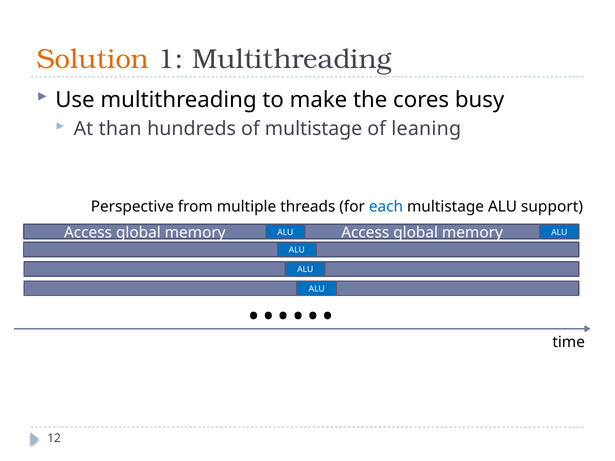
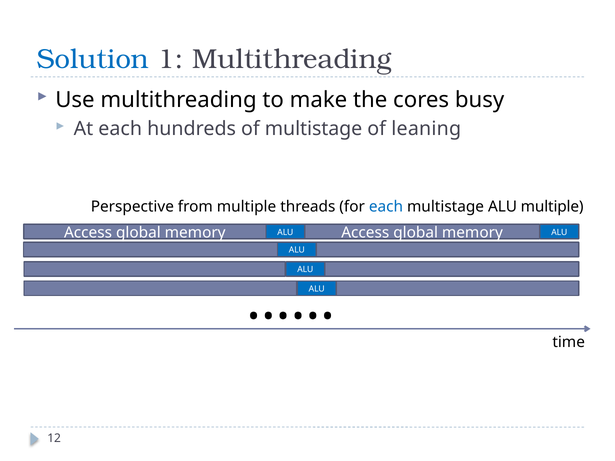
Solution colour: orange -> blue
At than: than -> each
ALU support: support -> multiple
